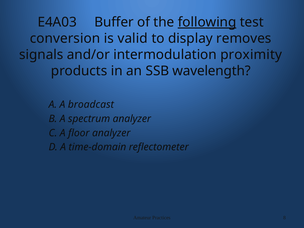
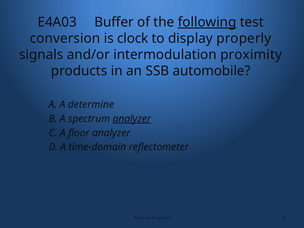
valid: valid -> clock
removes: removes -> properly
wavelength: wavelength -> automobile
broadcast: broadcast -> determine
analyzer at (132, 119) underline: none -> present
